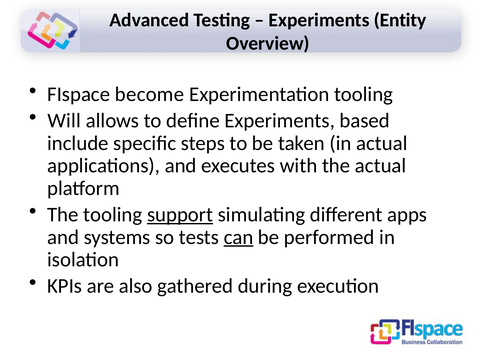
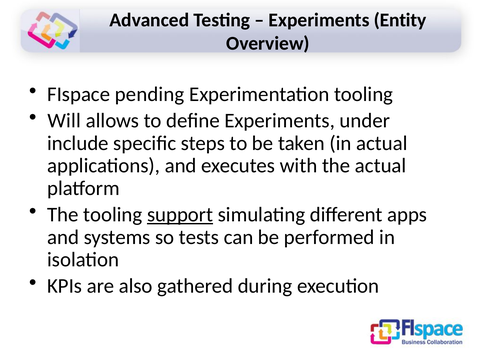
become: become -> pending
based: based -> under
can underline: present -> none
